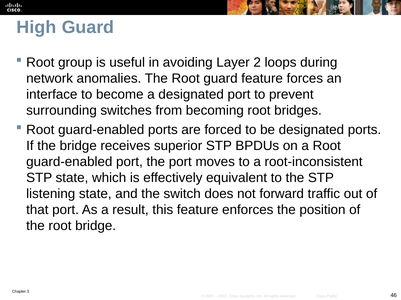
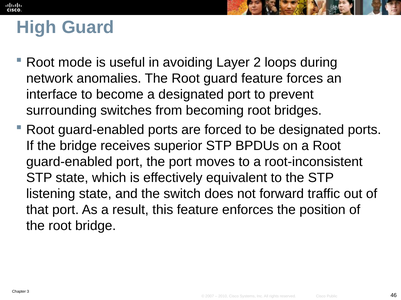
group: group -> mode
